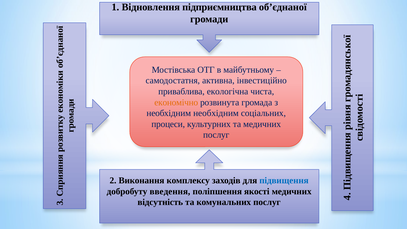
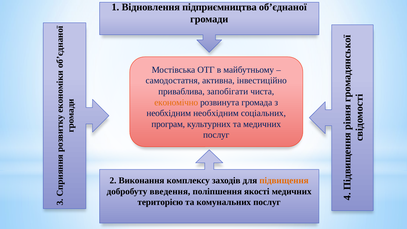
екологічна: екологічна -> запобігати
процеси: процеси -> програм
підвищення colour: blue -> orange
відсутність: відсутність -> територією
